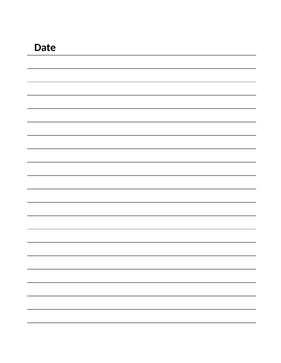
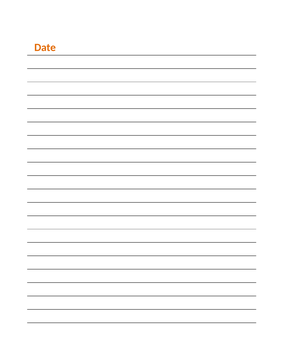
Date colour: black -> orange
